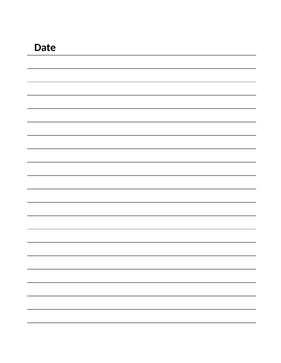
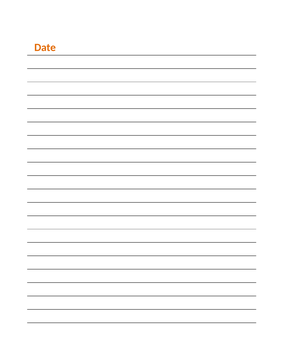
Date colour: black -> orange
